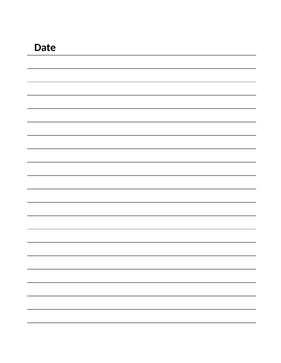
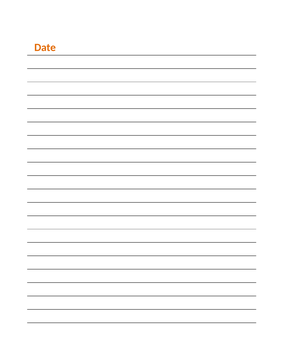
Date colour: black -> orange
